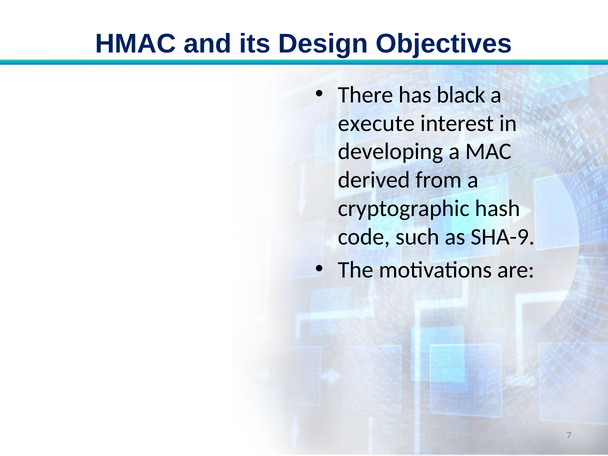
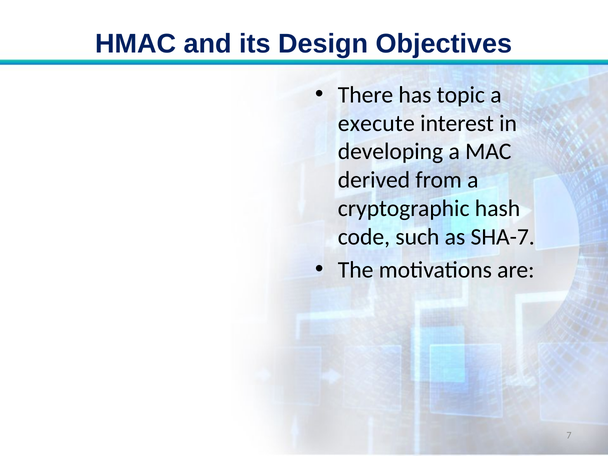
black: black -> topic
SHA-9: SHA-9 -> SHA-7
